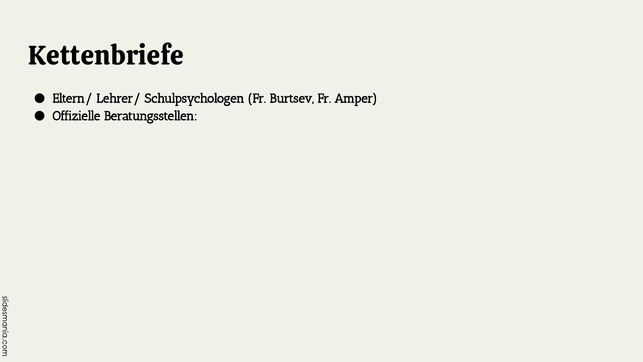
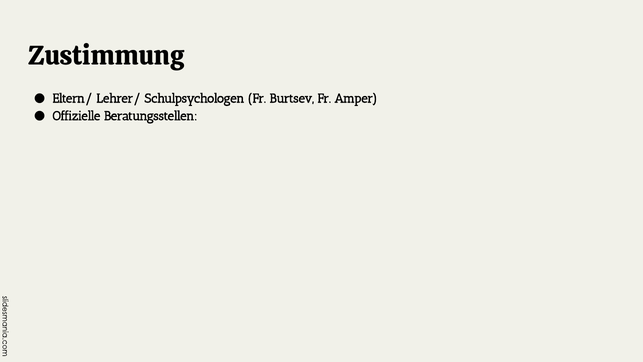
Kettenbriefe: Kettenbriefe -> Zustimmung
